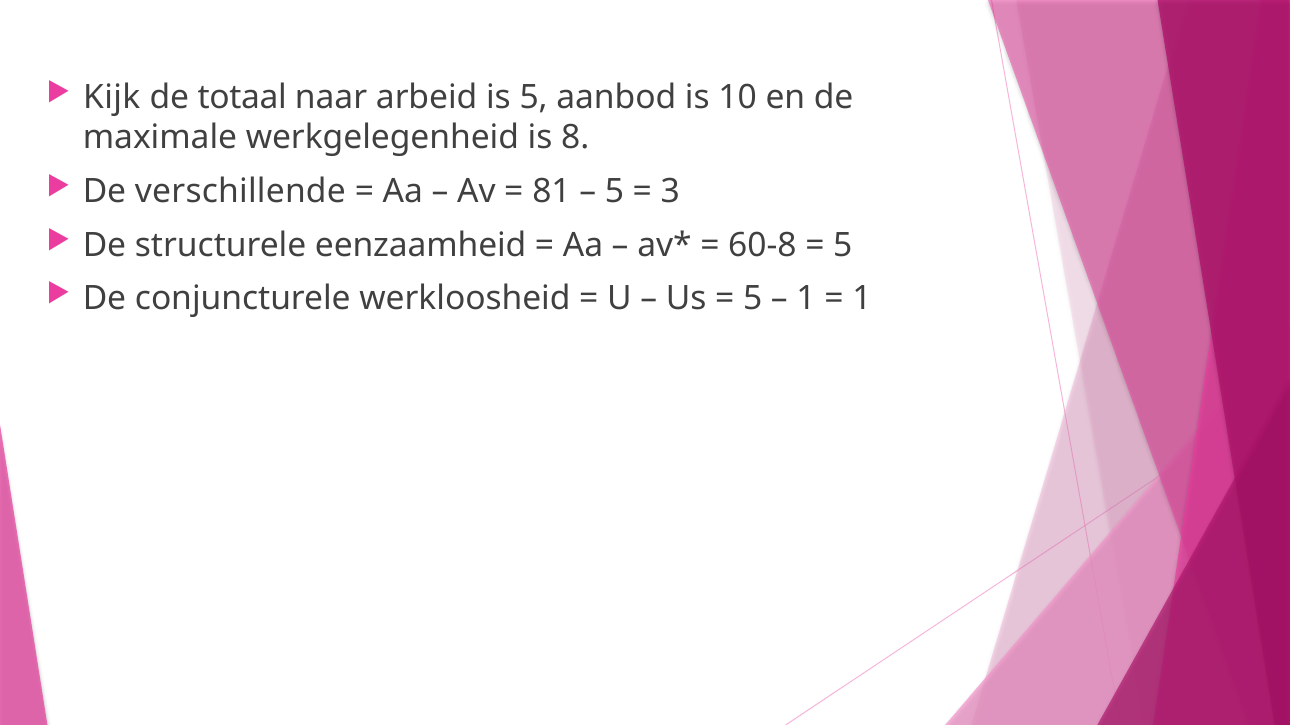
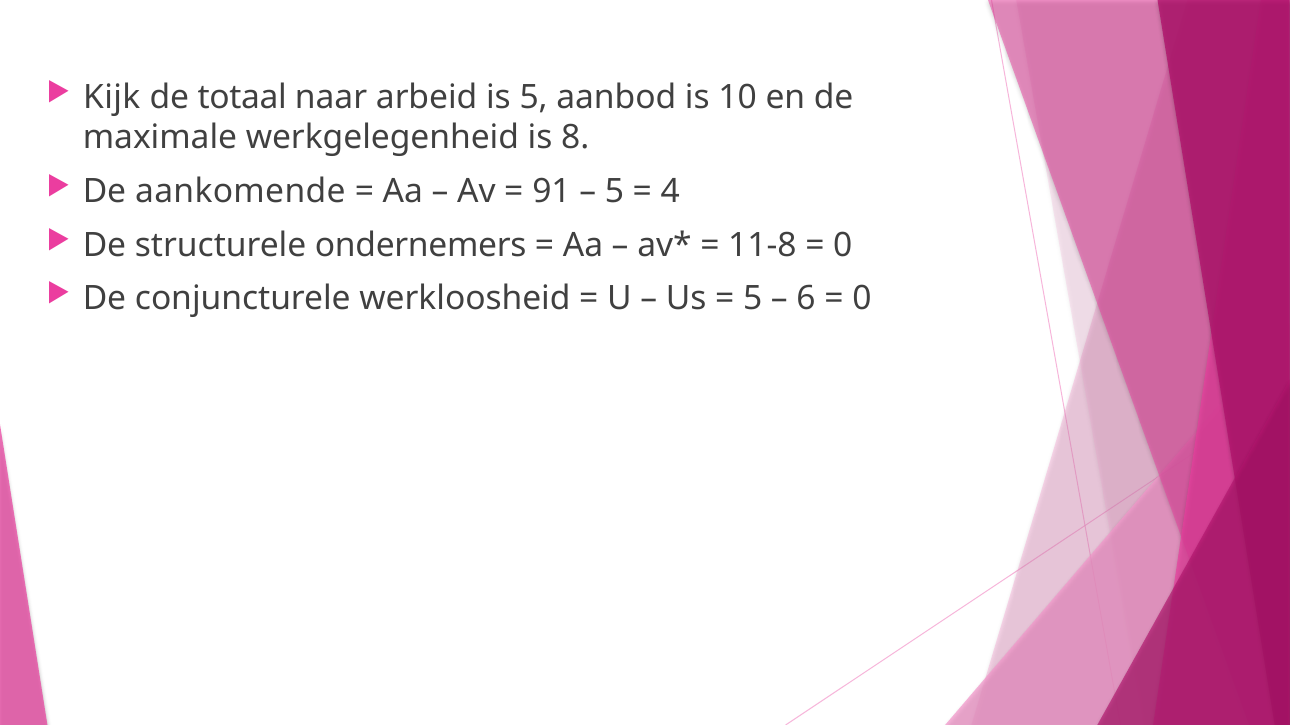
verschillende: verschillende -> aankomende
81: 81 -> 91
3: 3 -> 4
eenzaamheid: eenzaamheid -> ondernemers
60-8: 60-8 -> 11-8
5 at (843, 245): 5 -> 0
1 at (806, 299): 1 -> 6
1 at (862, 299): 1 -> 0
